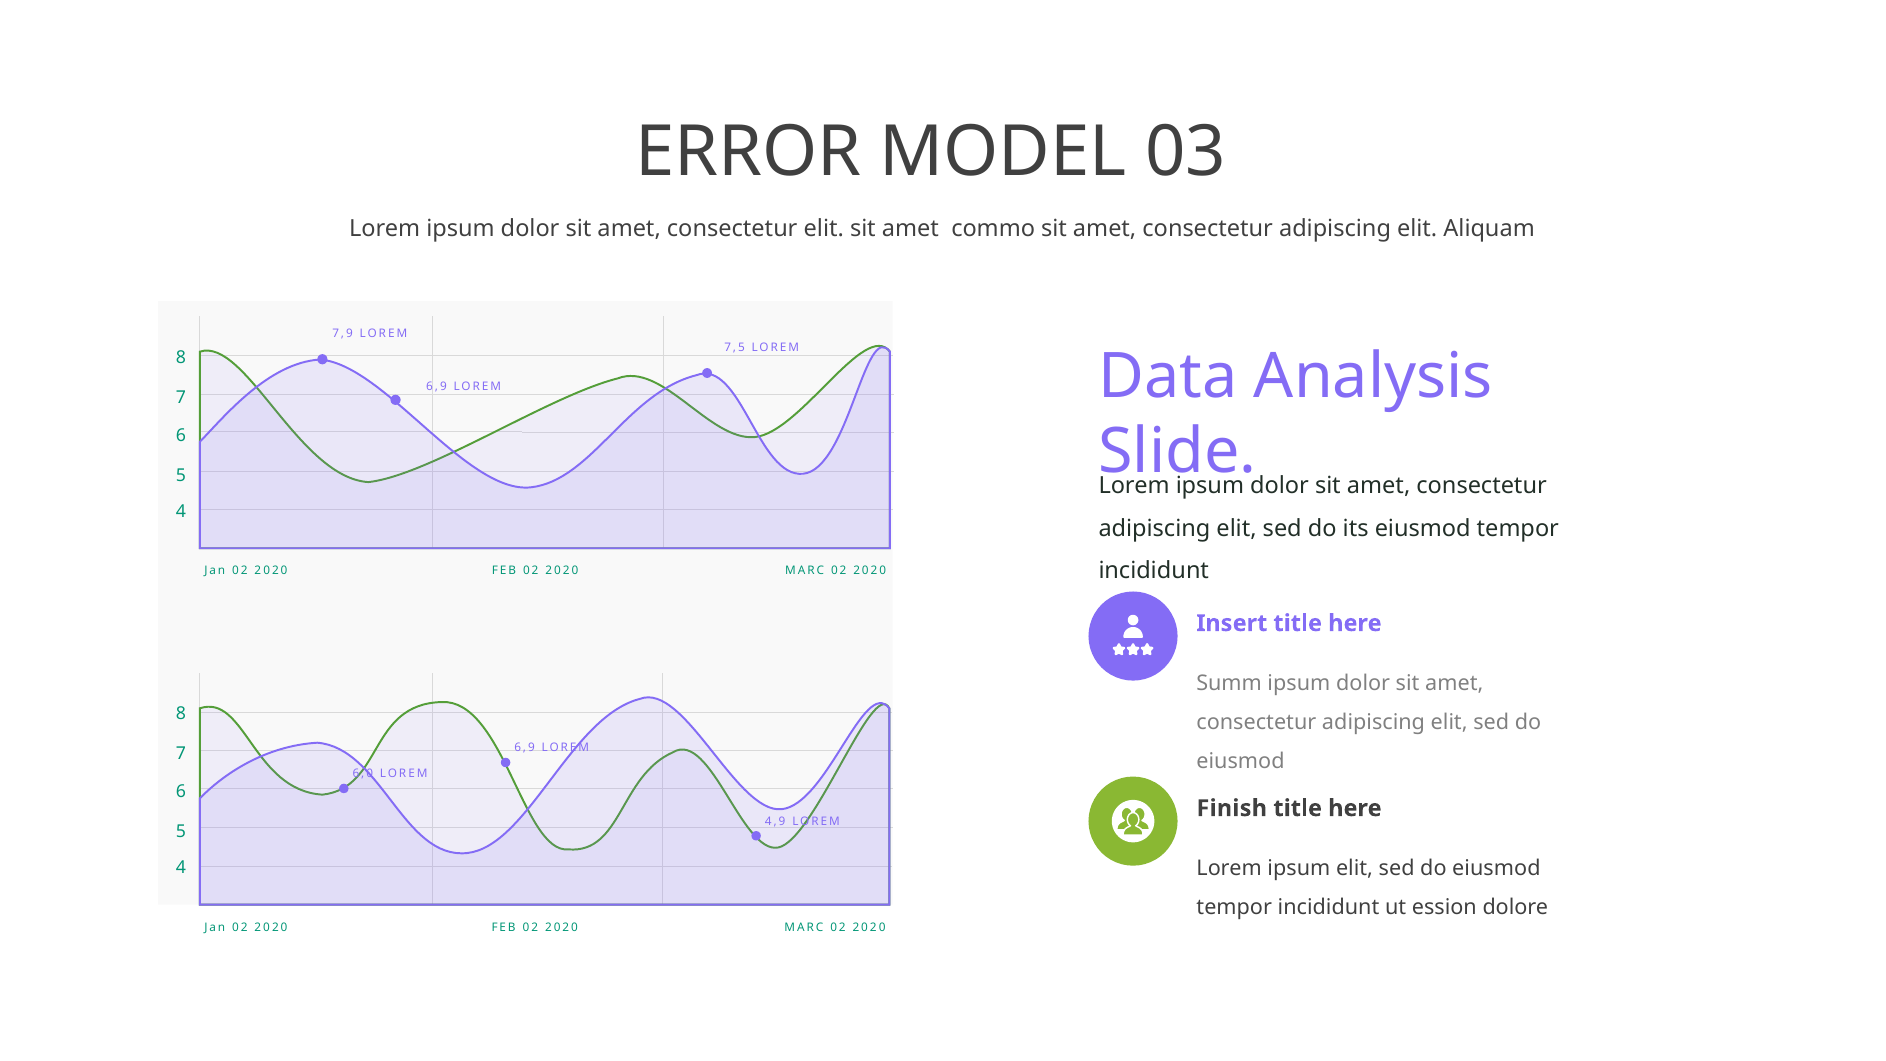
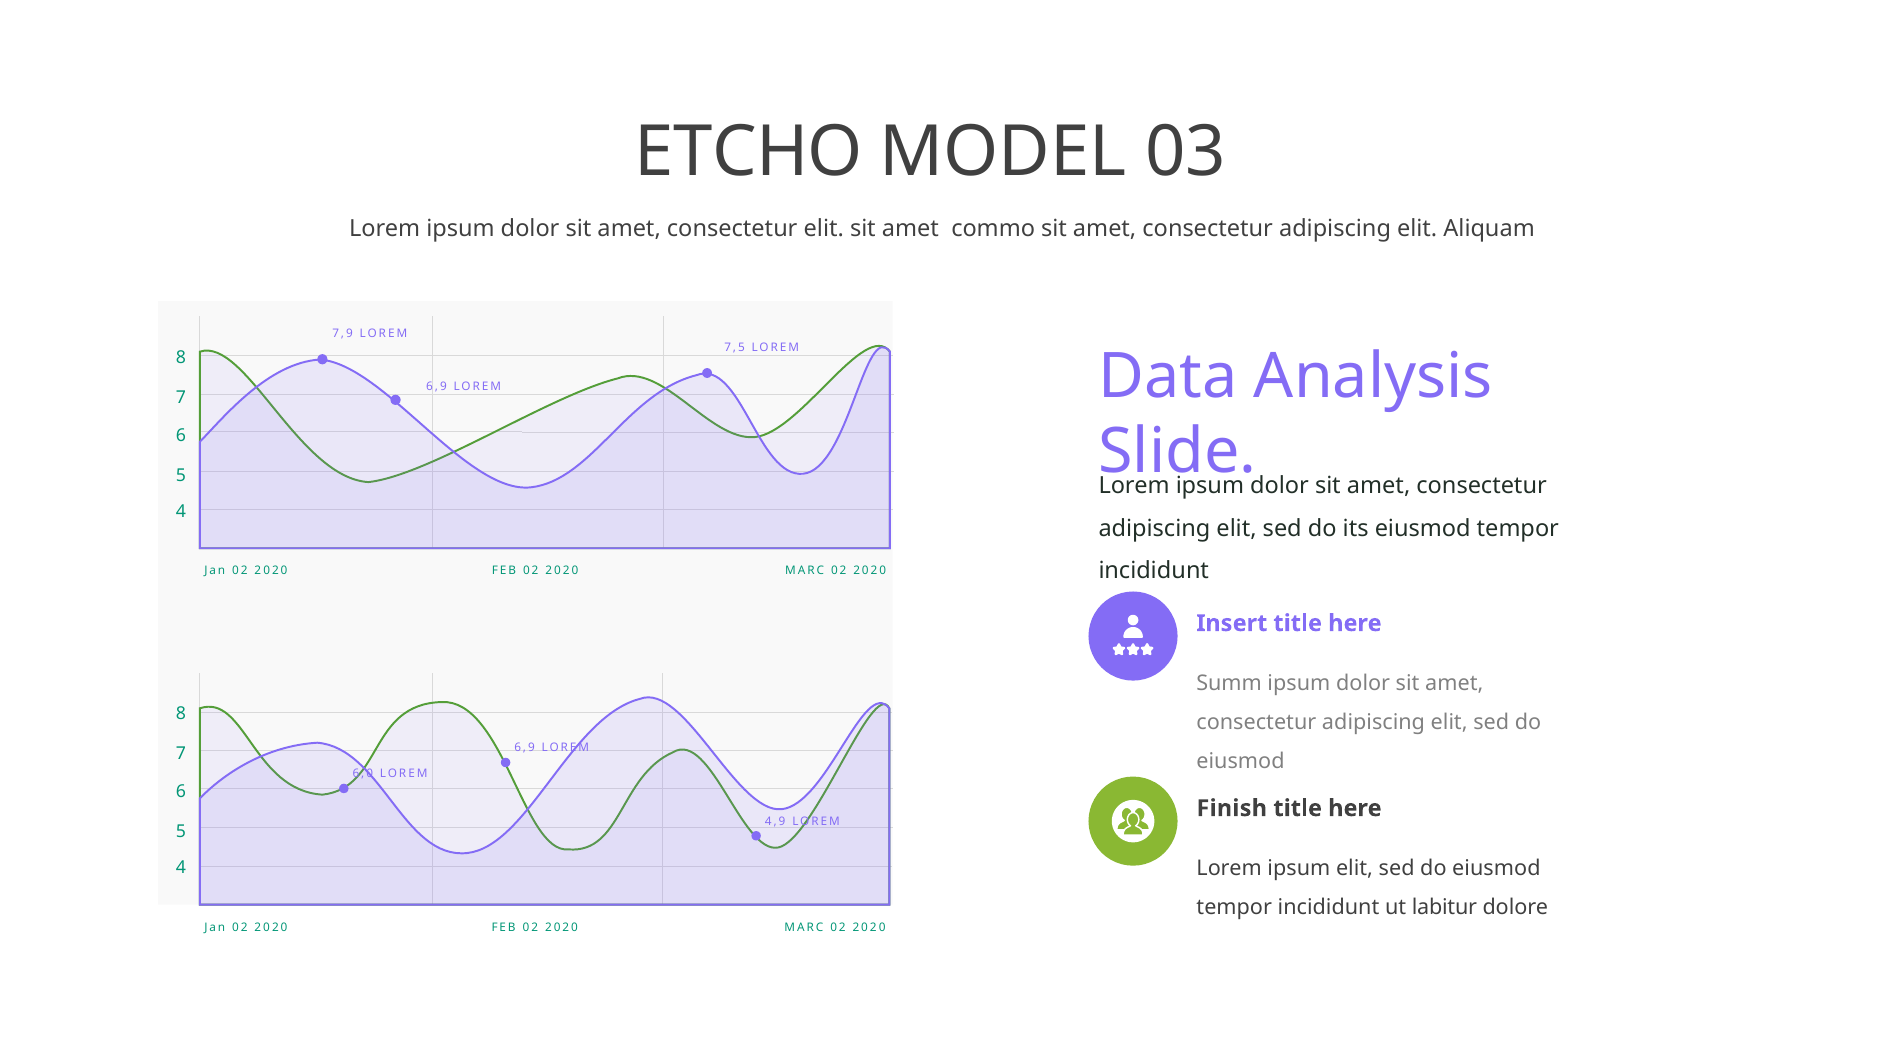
ERROR: ERROR -> ETCHO
ession: ession -> labitur
